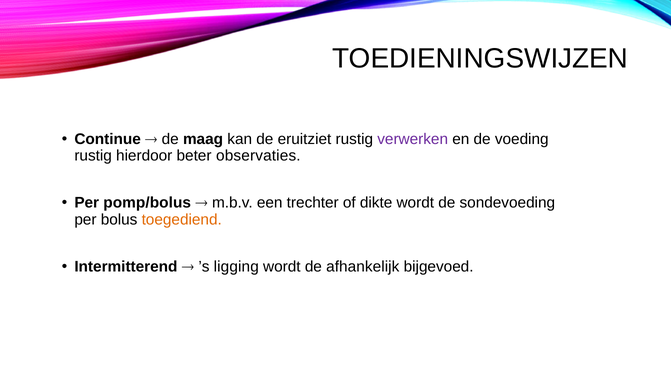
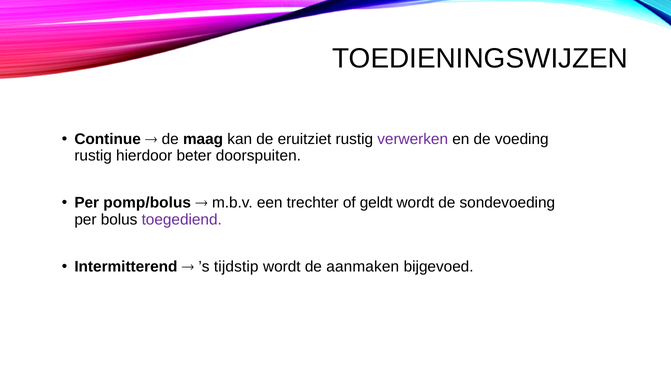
observaties: observaties -> doorspuiten
dikte: dikte -> geldt
toegediend colour: orange -> purple
ligging: ligging -> tijdstip
afhankelijk: afhankelijk -> aanmaken
